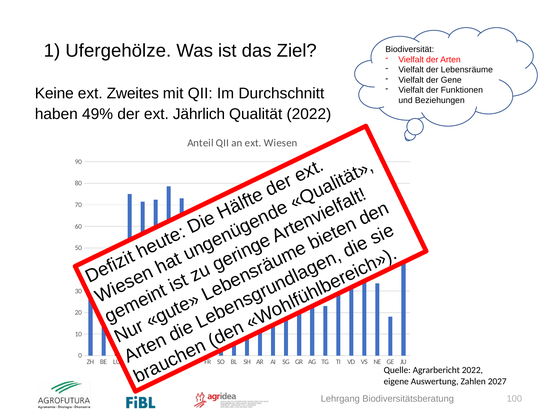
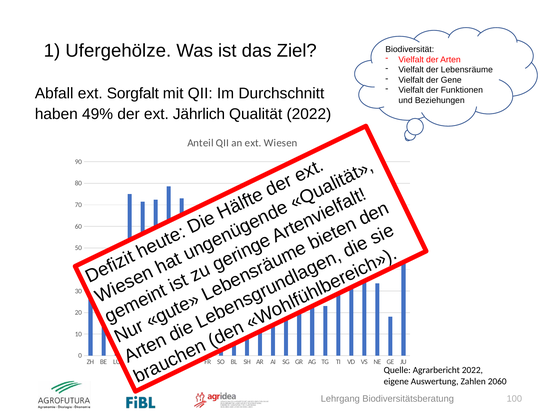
Keine: Keine -> Abfall
Zweites: Zweites -> Sorgfalt
2027: 2027 -> 2060
